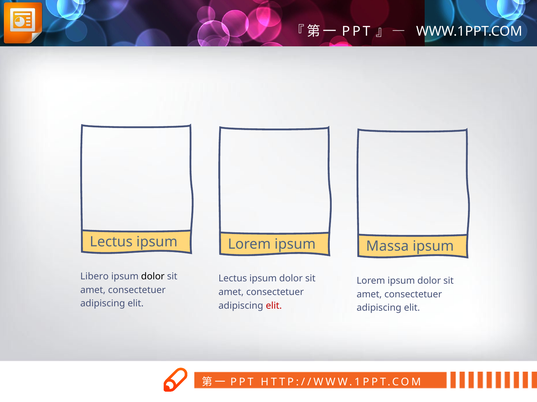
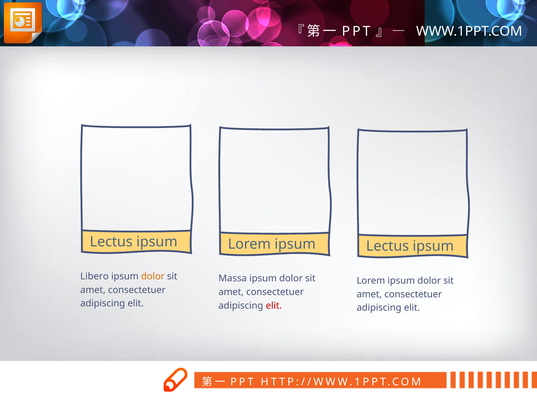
Massa at (387, 247): Massa -> Lectus
dolor at (153, 277) colour: black -> orange
Lectus at (233, 279): Lectus -> Massa
